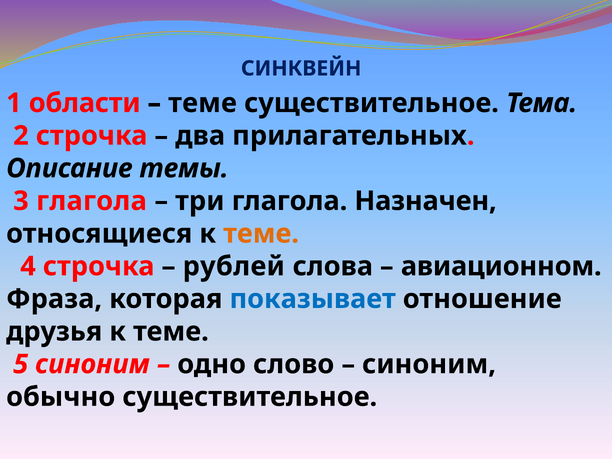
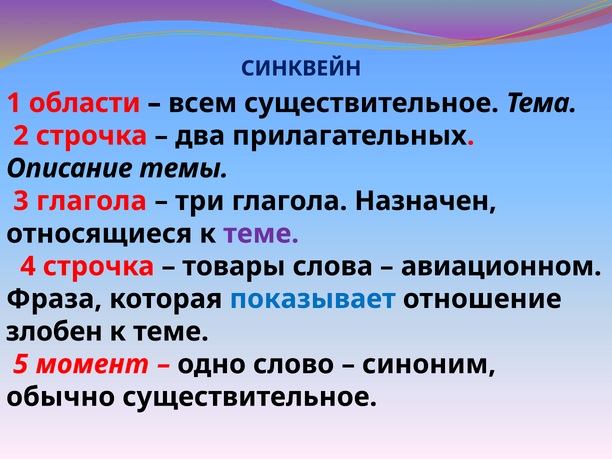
теме at (203, 103): теме -> всем
теме at (261, 234) colour: orange -> purple
рублей: рублей -> товары
друзья: друзья -> злобен
5 синоним: синоним -> момент
